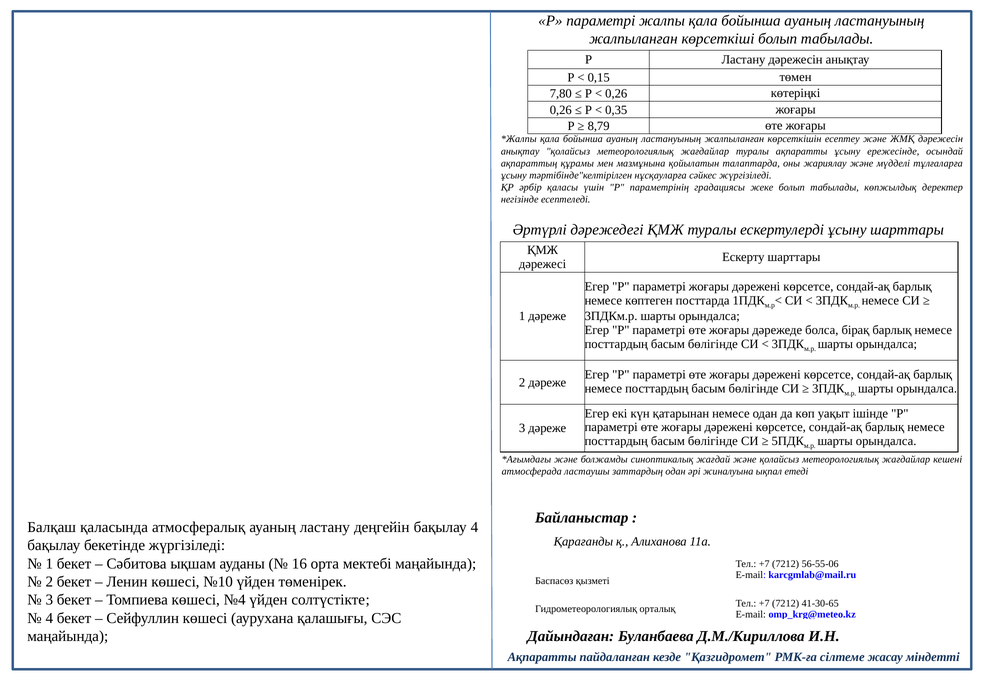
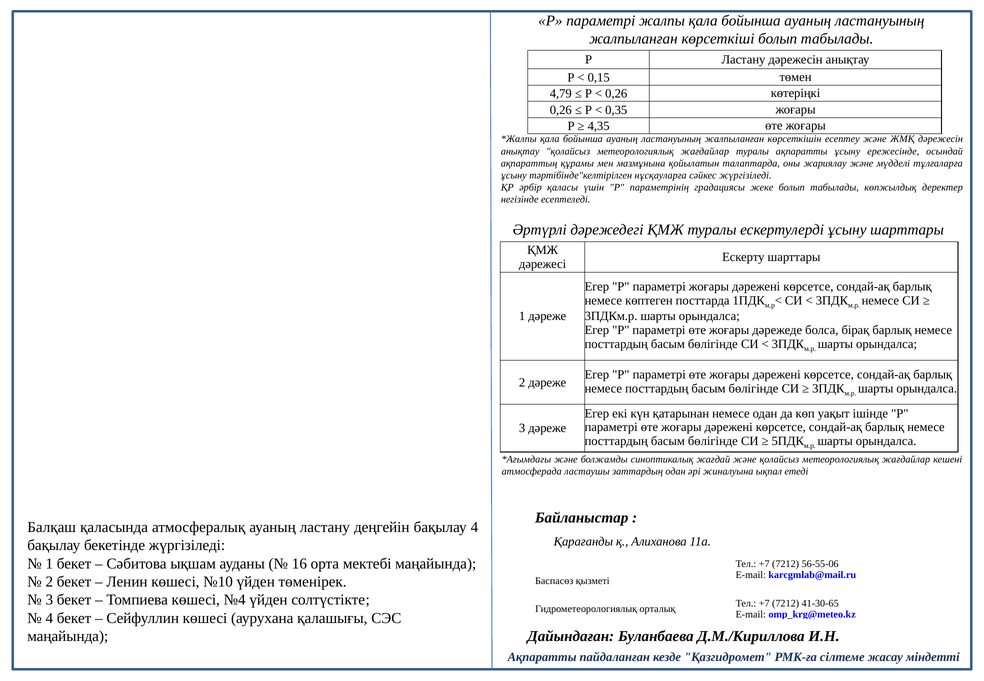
7,80: 7,80 -> 4,79
8,79: 8,79 -> 4,35
